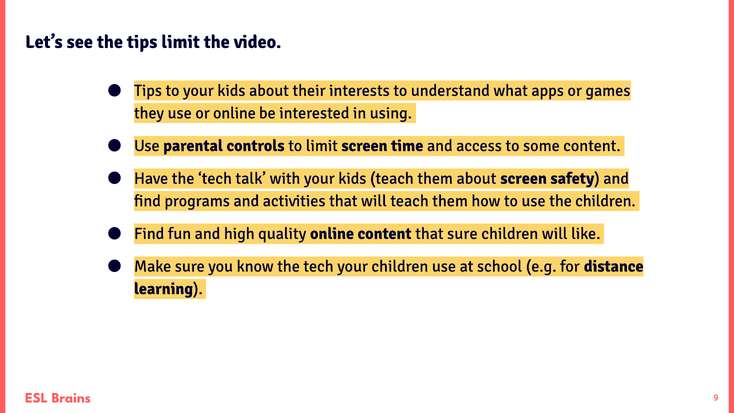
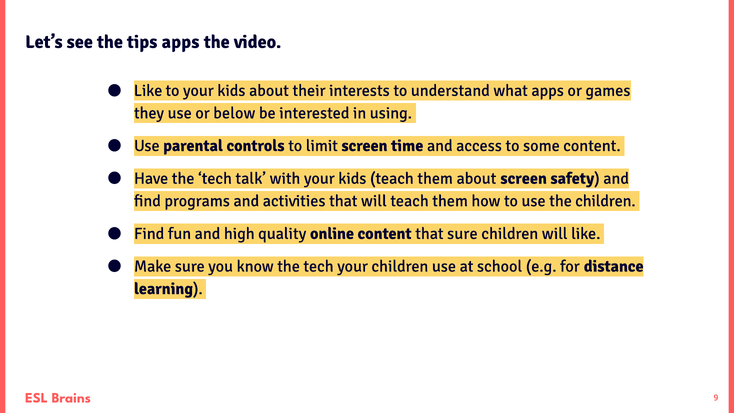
tips limit: limit -> apps
Tips at (148, 90): Tips -> Like
or online: online -> below
